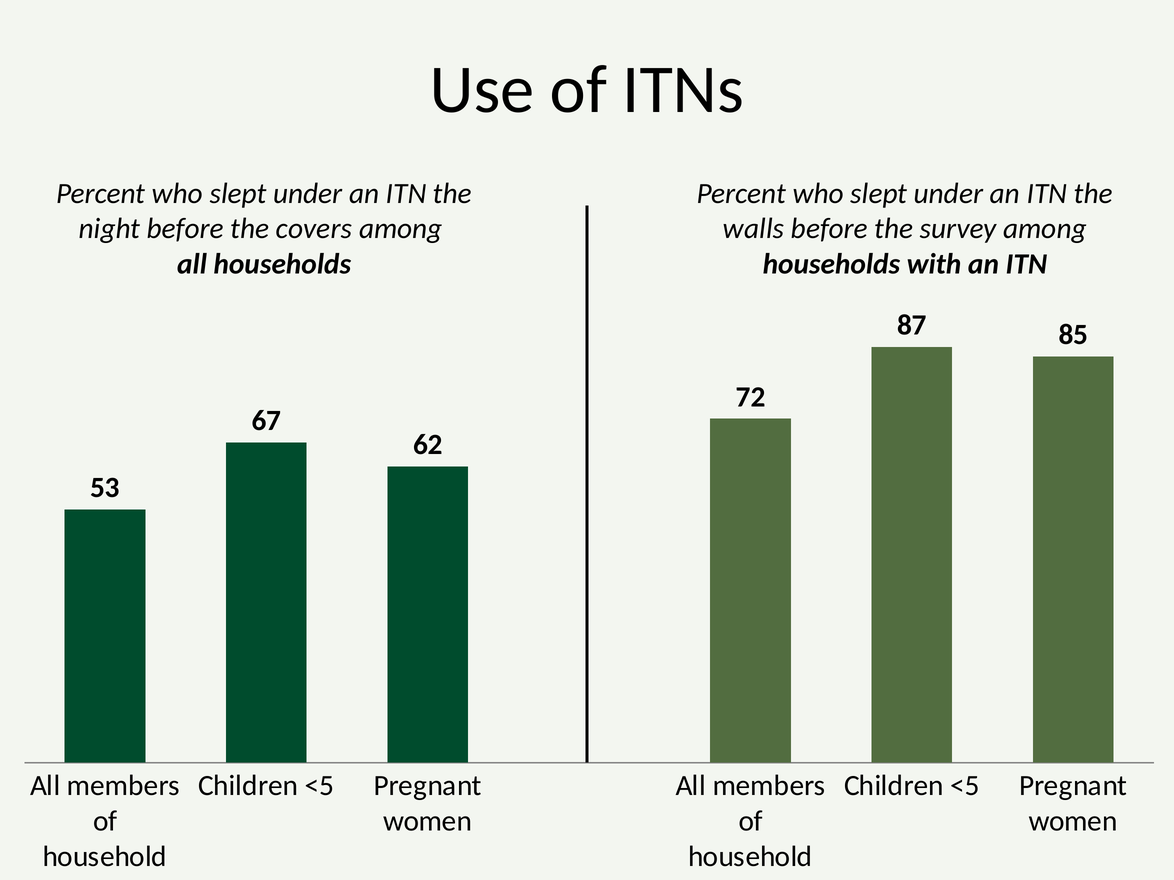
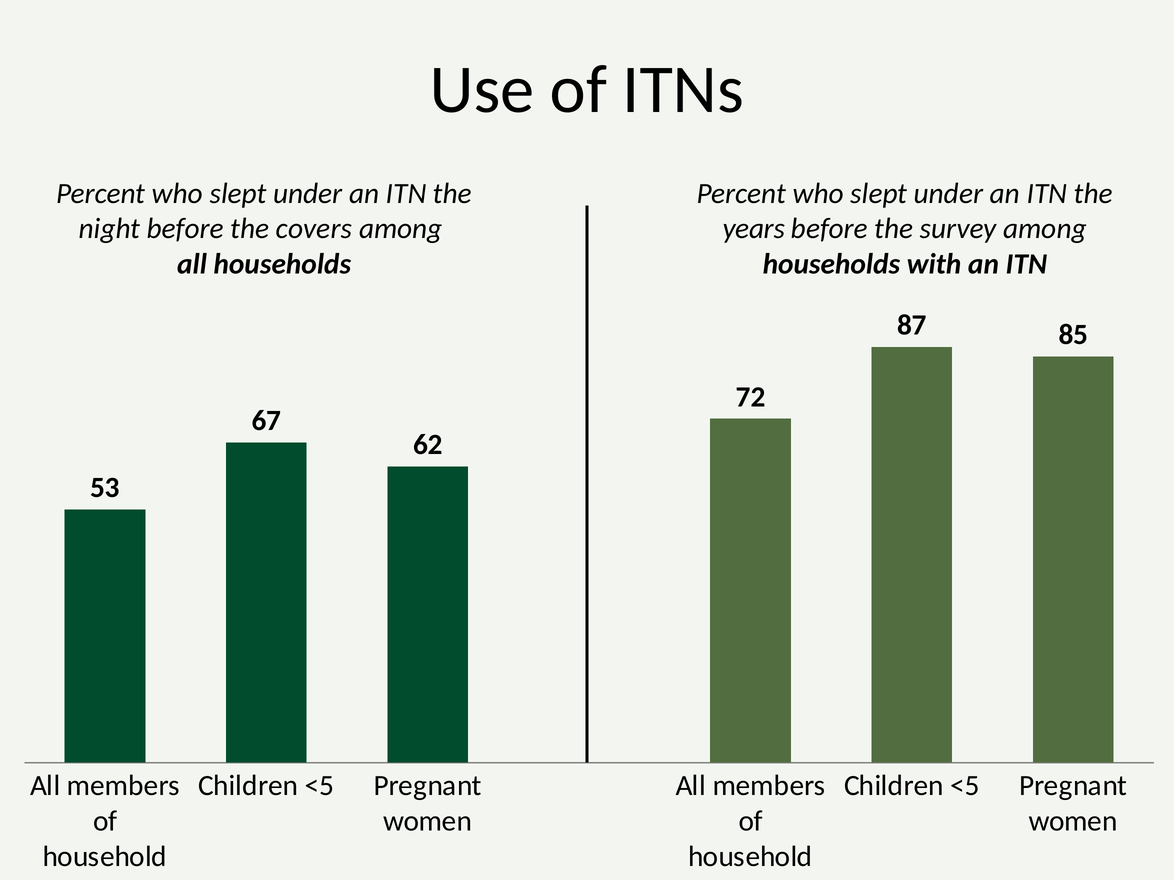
walls: walls -> years
